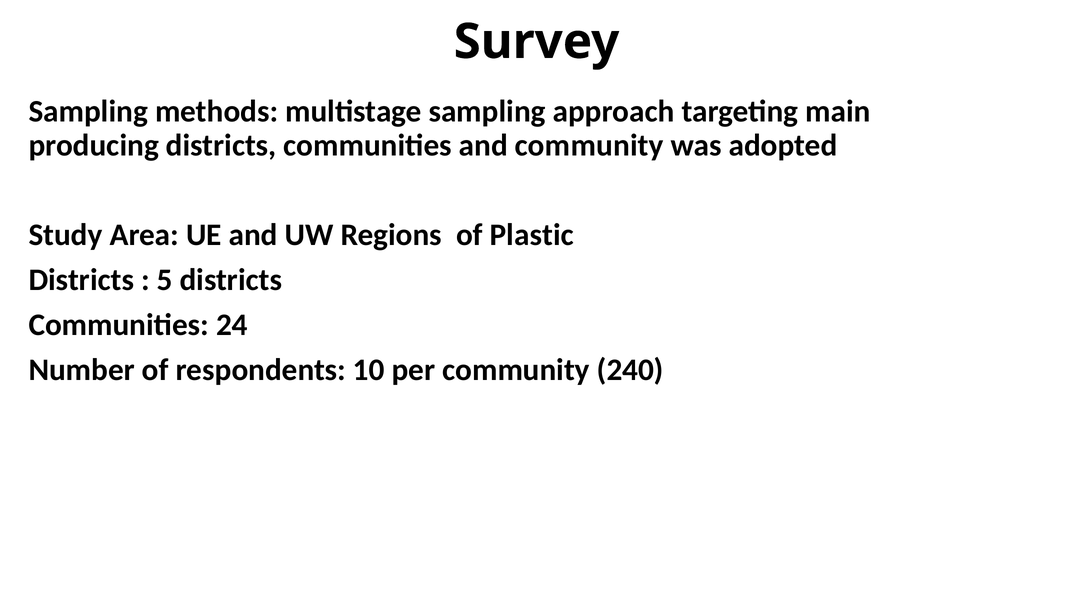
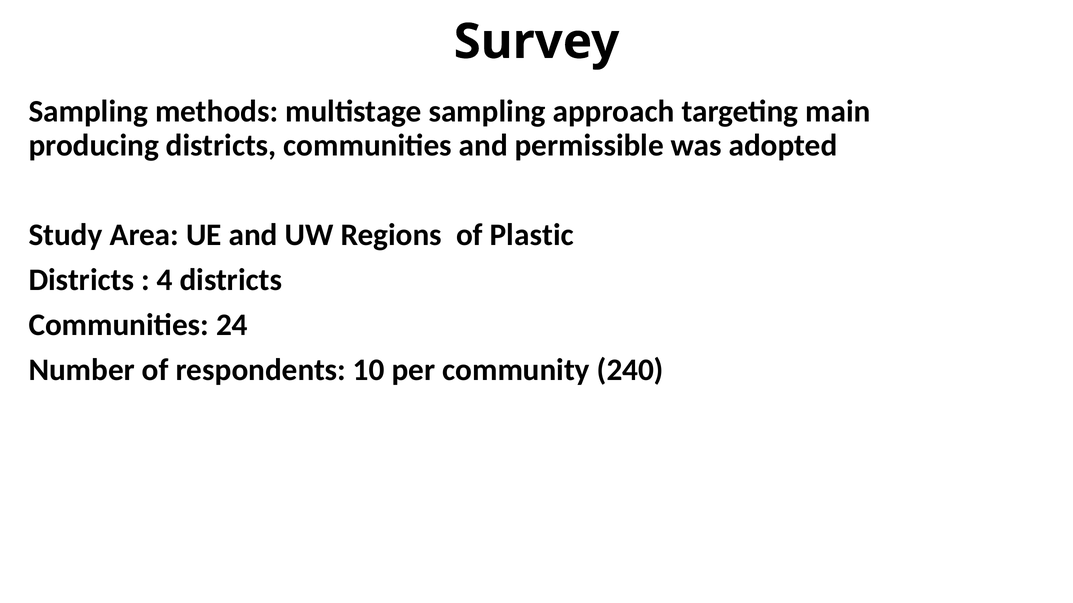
and community: community -> permissible
5: 5 -> 4
